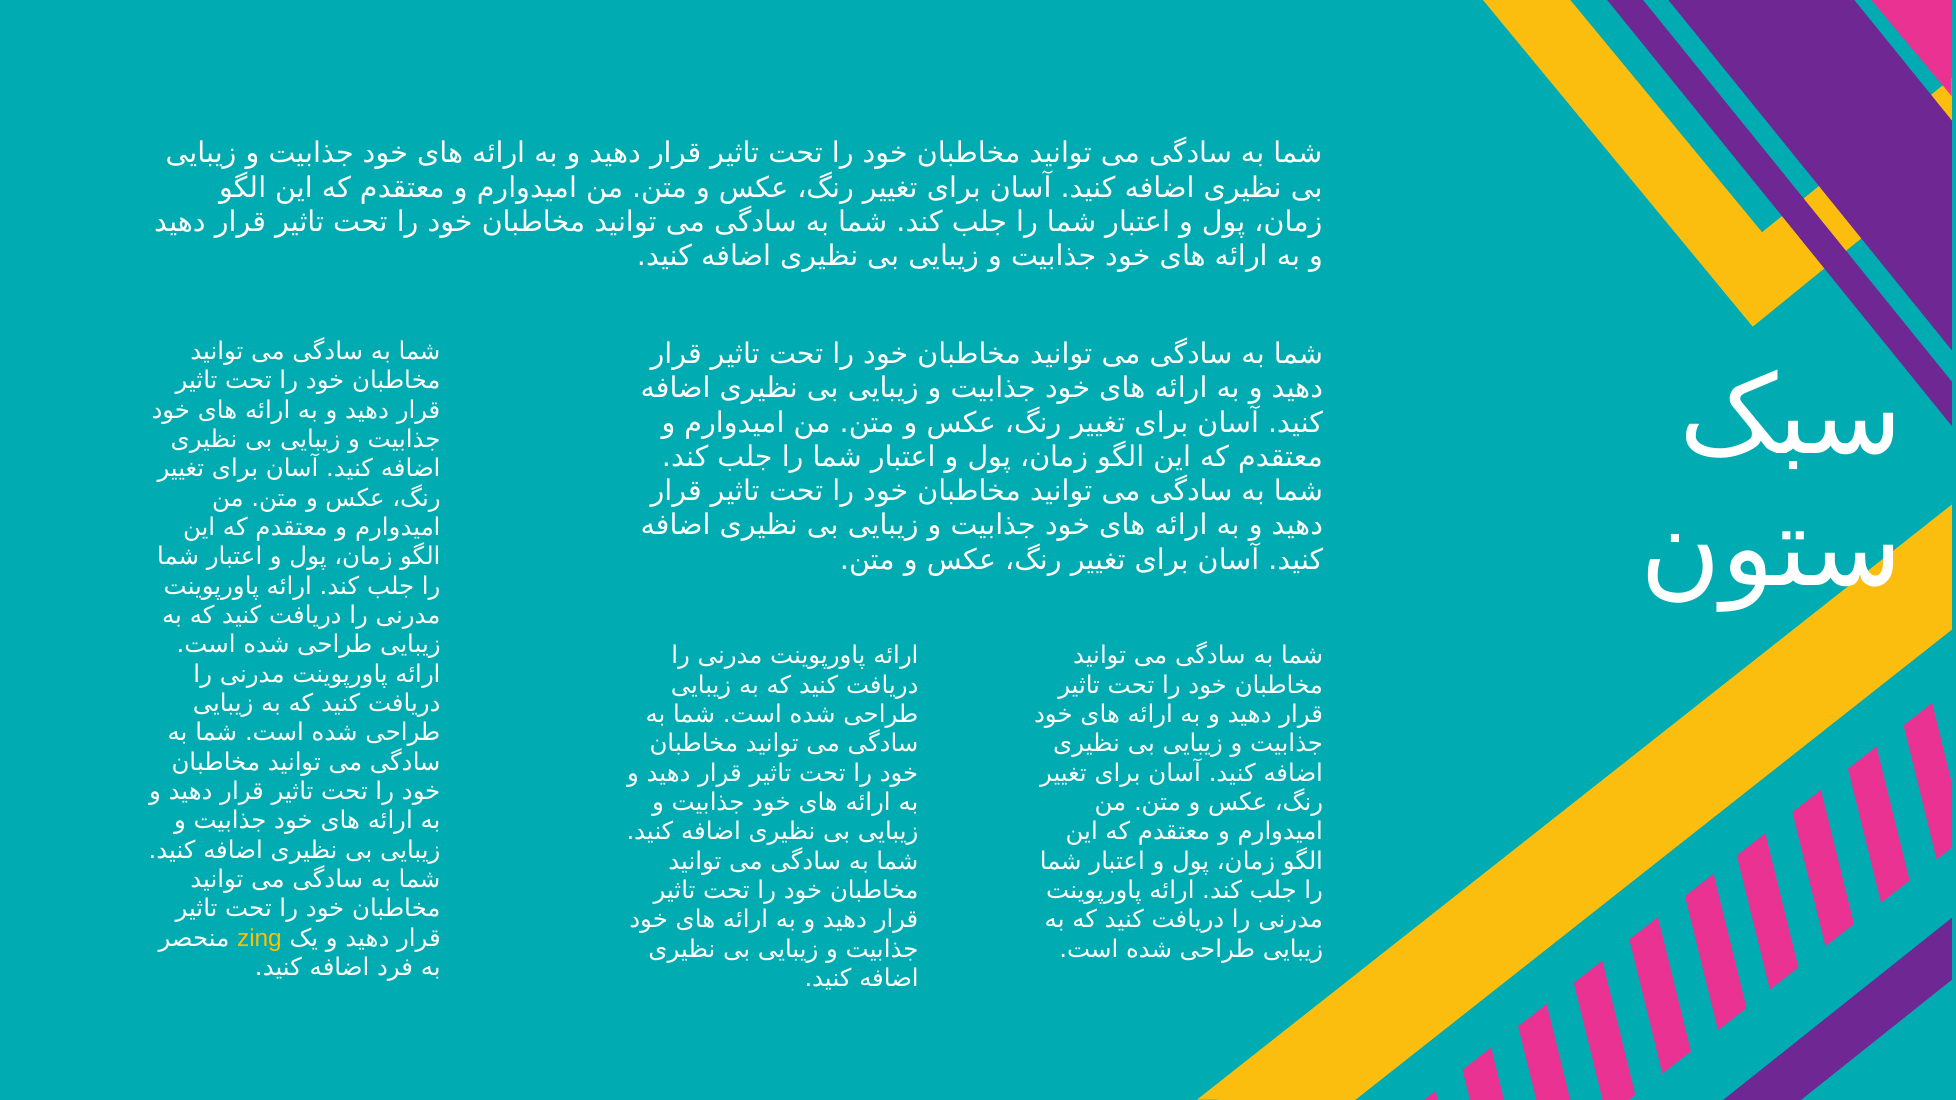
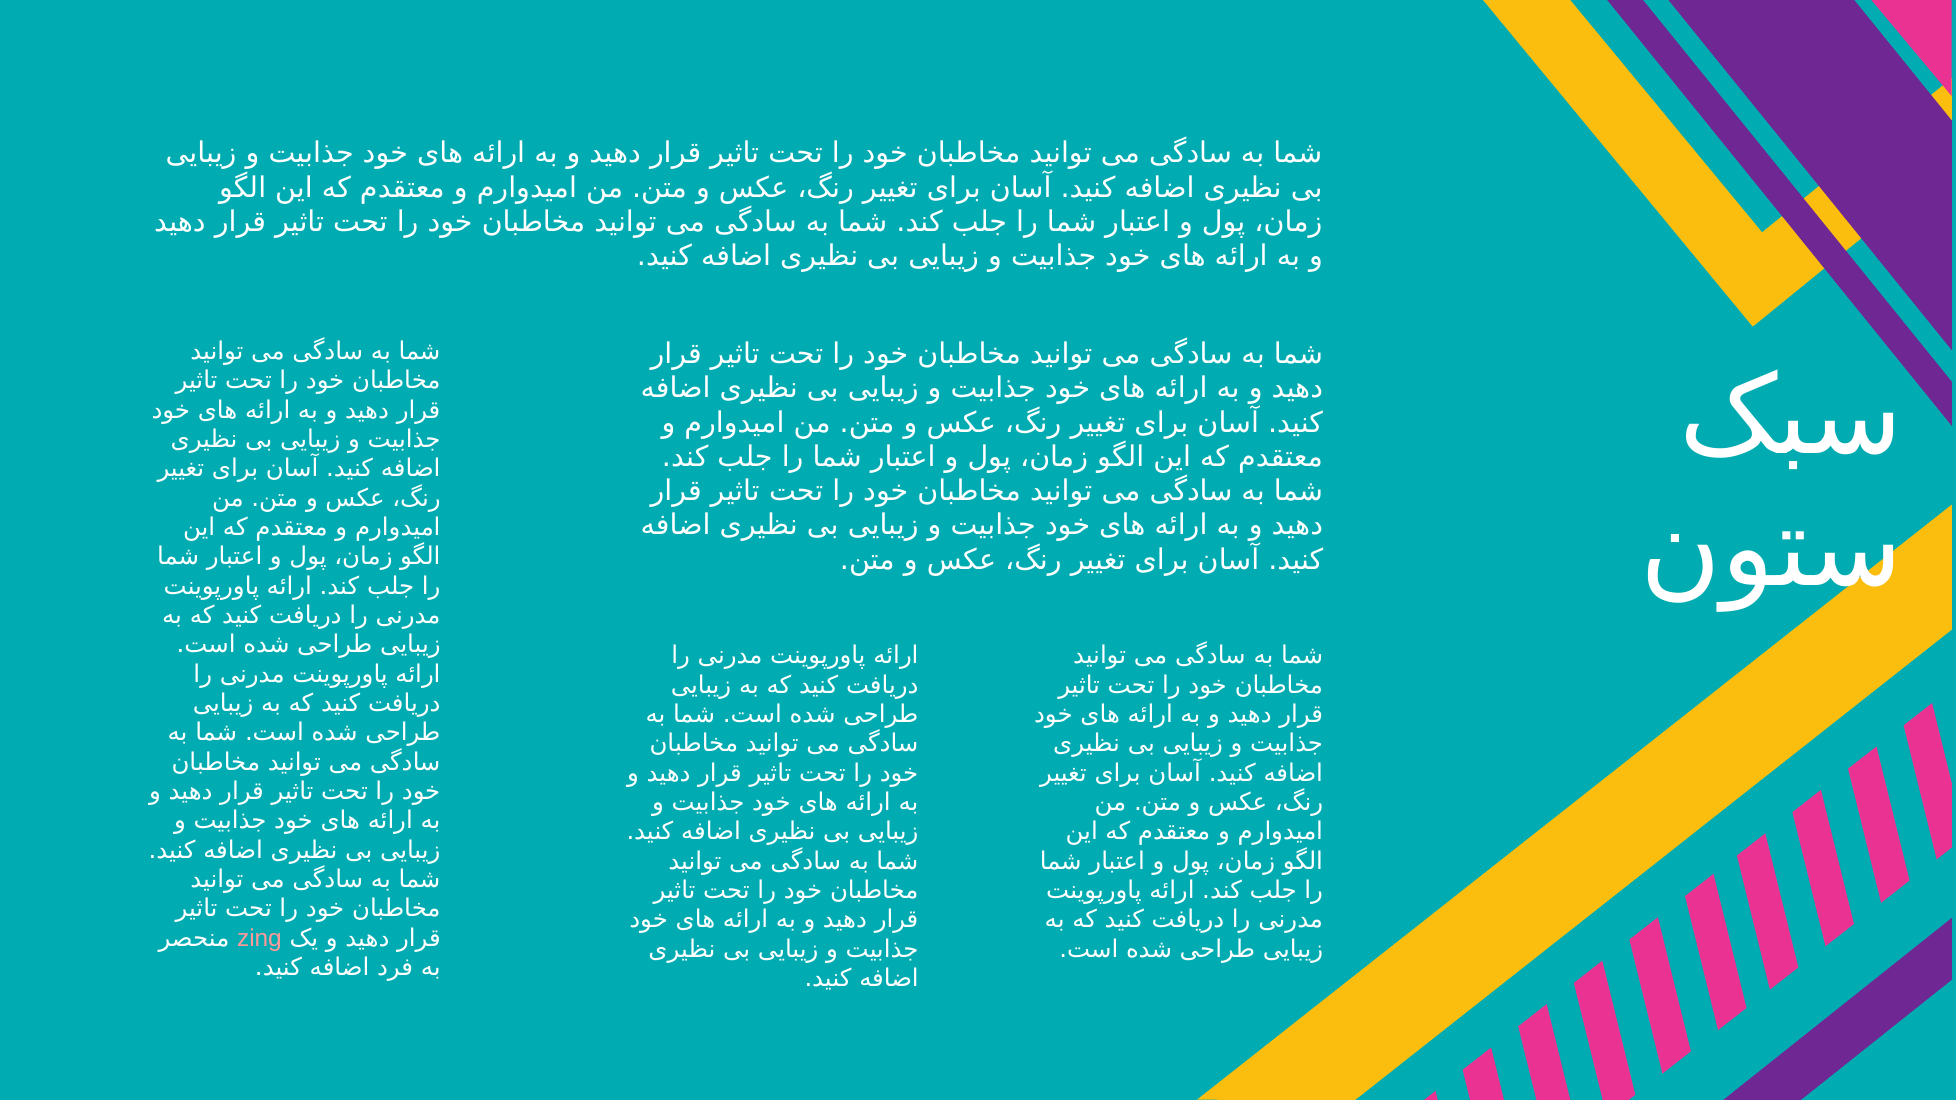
zing colour: yellow -> pink
